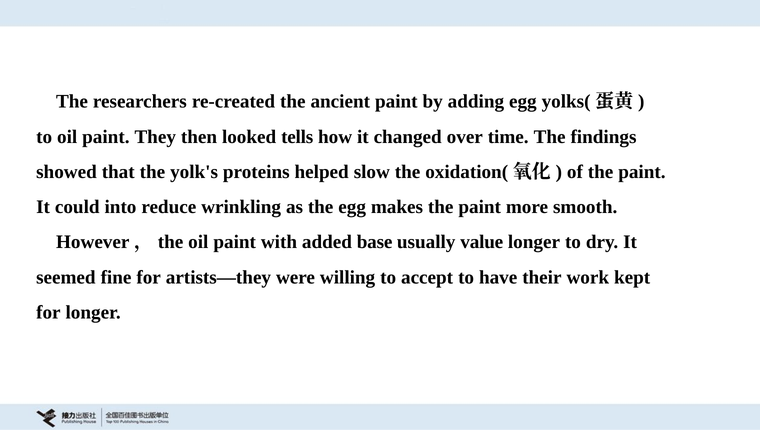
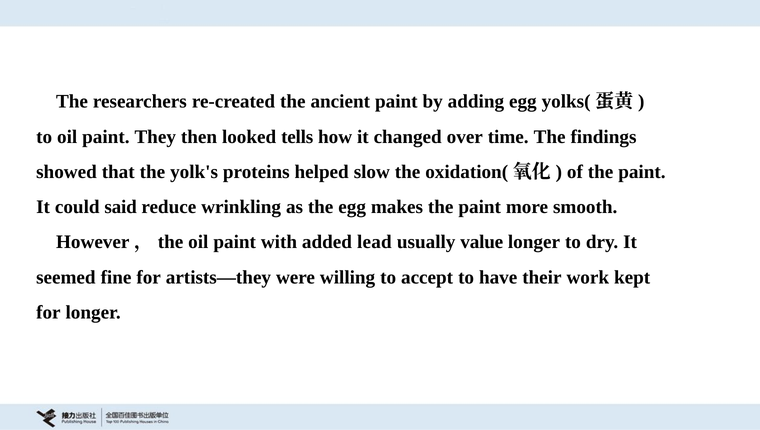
into: into -> said
base: base -> lead
